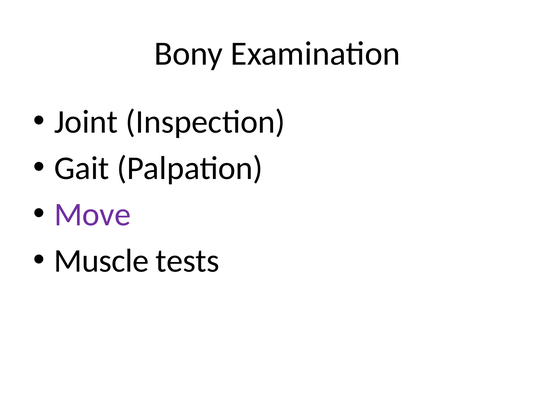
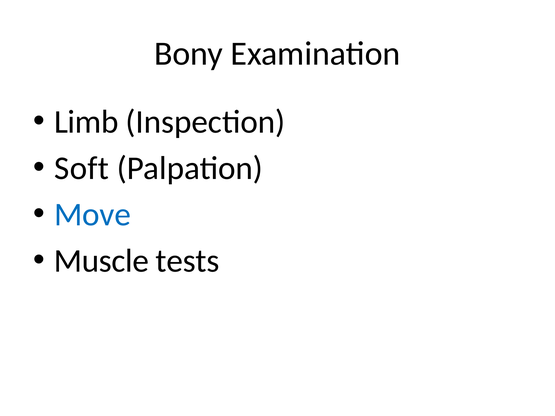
Joint: Joint -> Limb
Gait: Gait -> Soft
Move colour: purple -> blue
